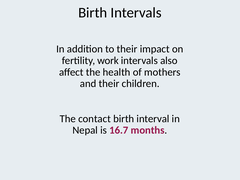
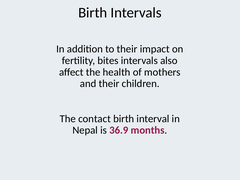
work: work -> bites
16.7: 16.7 -> 36.9
